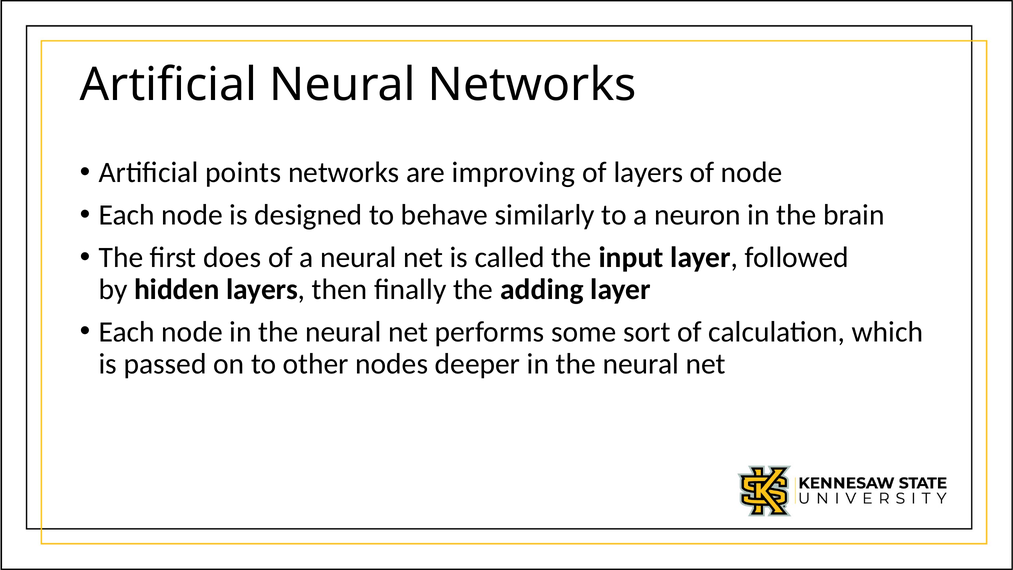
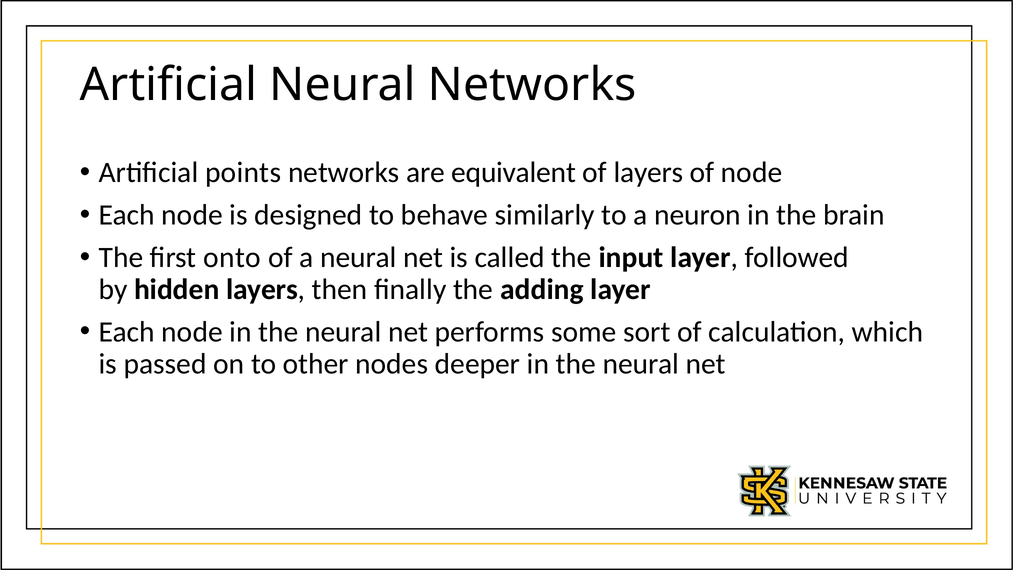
improving: improving -> equivalent
does: does -> onto
